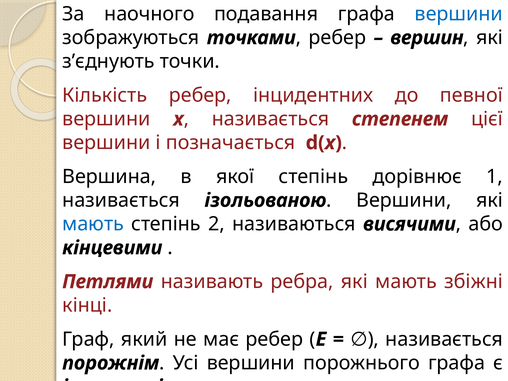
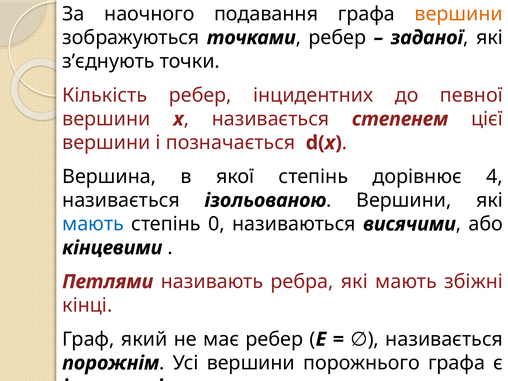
вершини at (459, 14) colour: blue -> orange
вершин: вершин -> заданої
1: 1 -> 4
2: 2 -> 0
